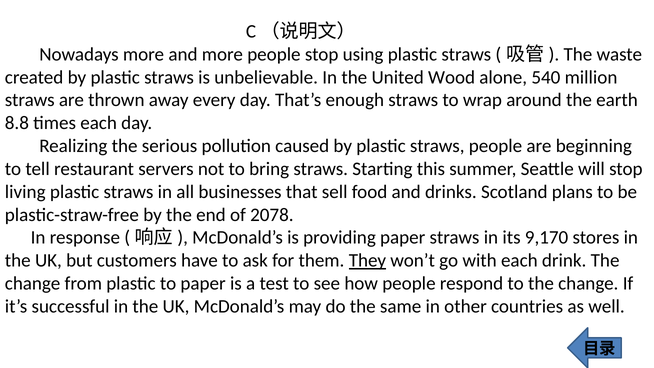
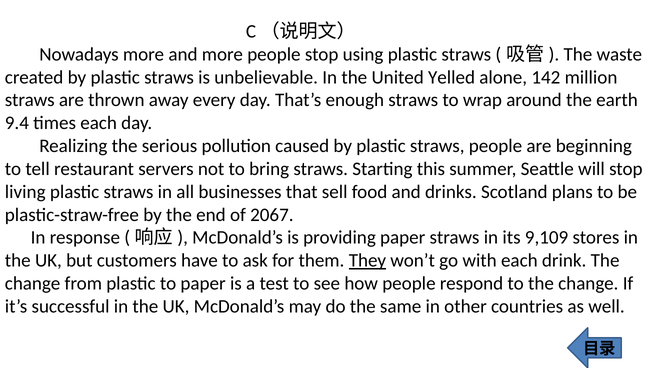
Wood: Wood -> Yelled
540: 540 -> 142
8.8: 8.8 -> 9.4
2078: 2078 -> 2067
9,170: 9,170 -> 9,109
